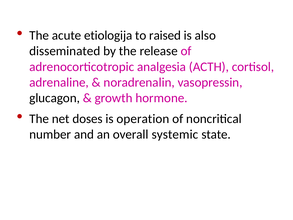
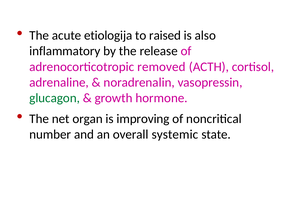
disseminated: disseminated -> inflammatory
analgesia: analgesia -> removed
glucagon colour: black -> green
doses: doses -> organ
operation: operation -> improving
